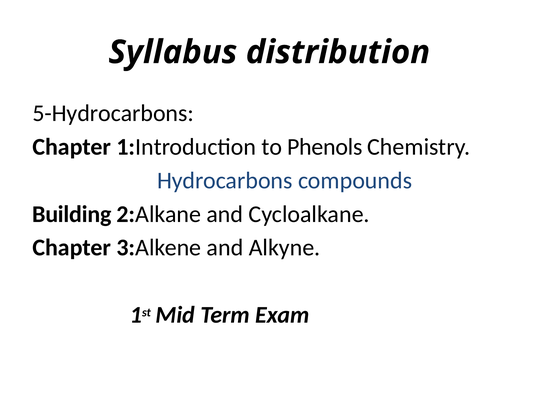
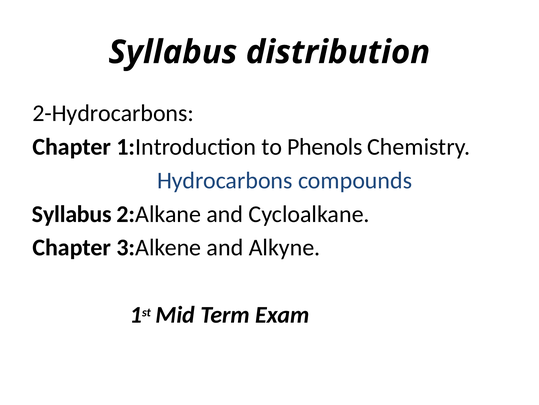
5-Hydrocarbons: 5-Hydrocarbons -> 2-Hydrocarbons
Building at (72, 214): Building -> Syllabus
